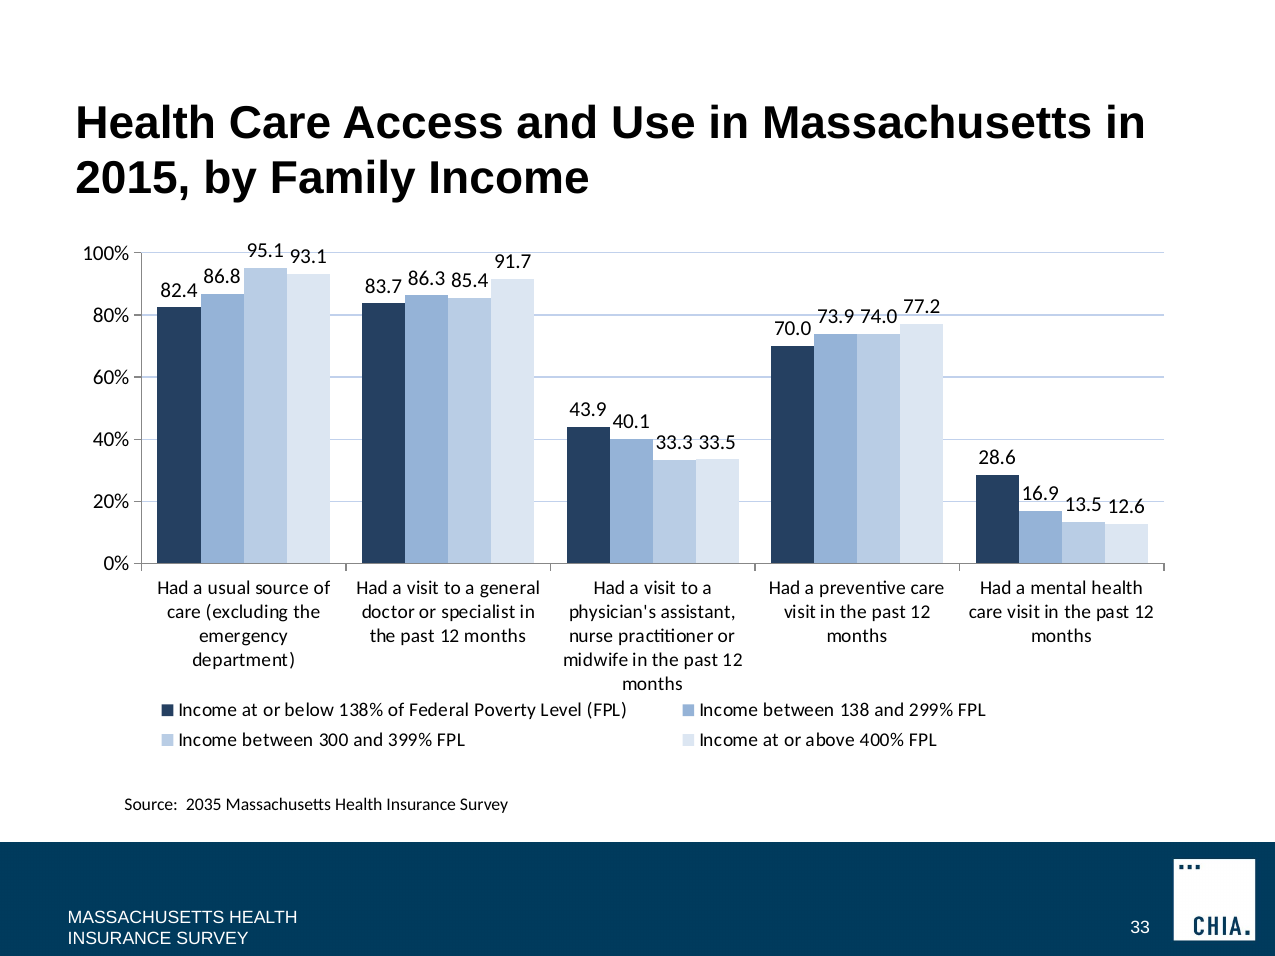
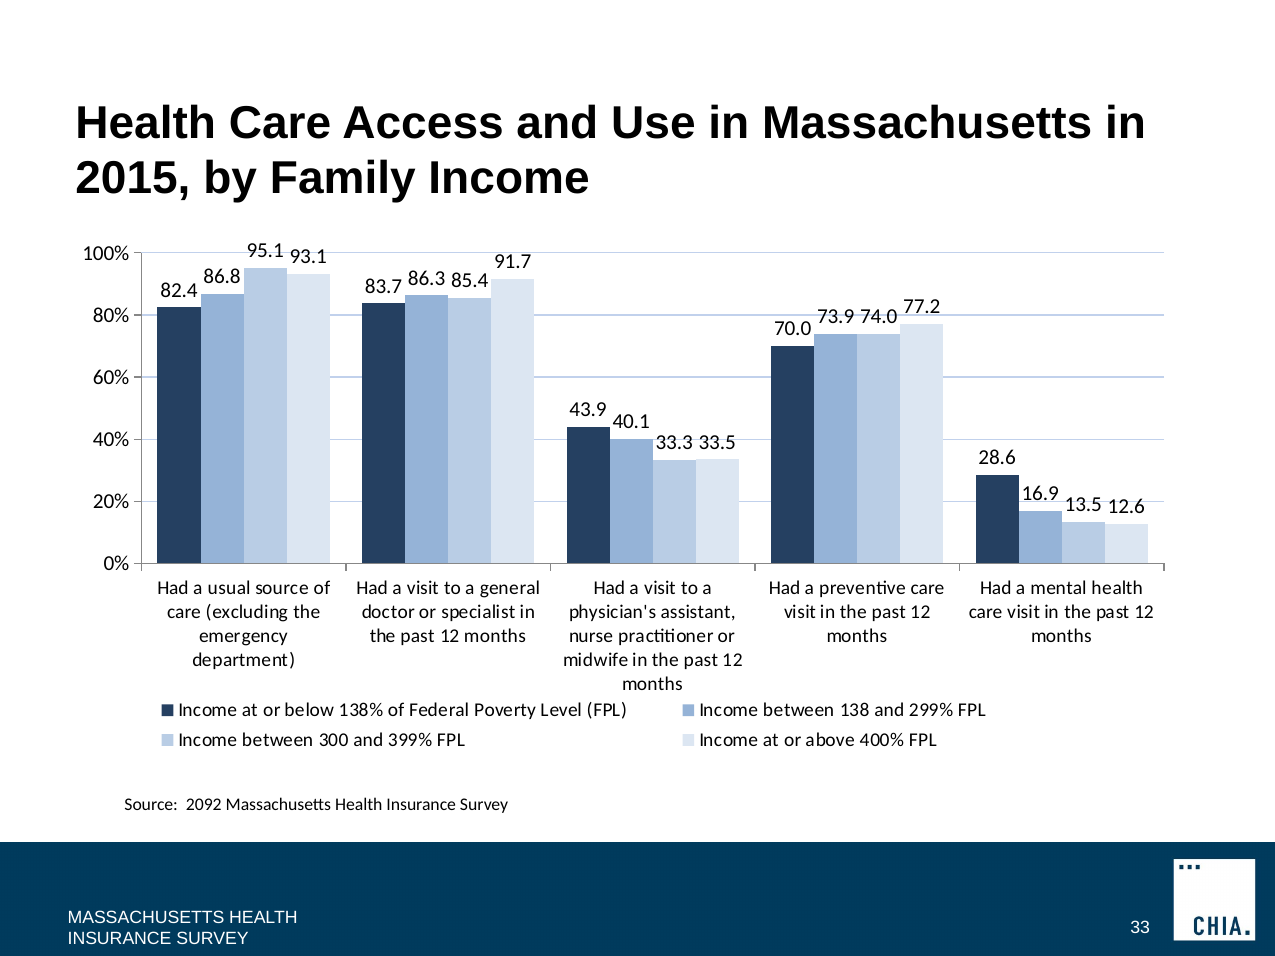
2035: 2035 -> 2092
